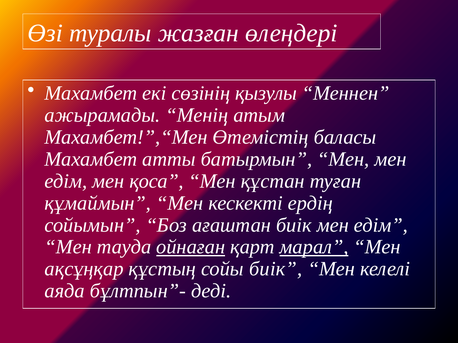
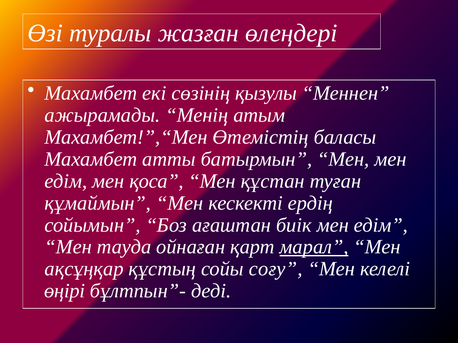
ойнаған underline: present -> none
сойы биік: биік -> соғу
аяда: аяда -> өңірі
